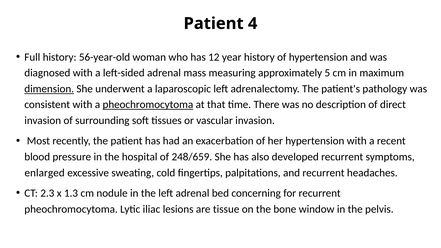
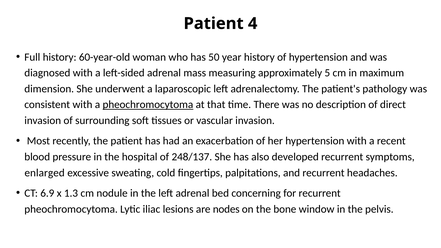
56-year-old: 56-year-old -> 60-year-old
12: 12 -> 50
dimension underline: present -> none
248/659: 248/659 -> 248/137
2.3: 2.3 -> 6.9
tissue: tissue -> nodes
